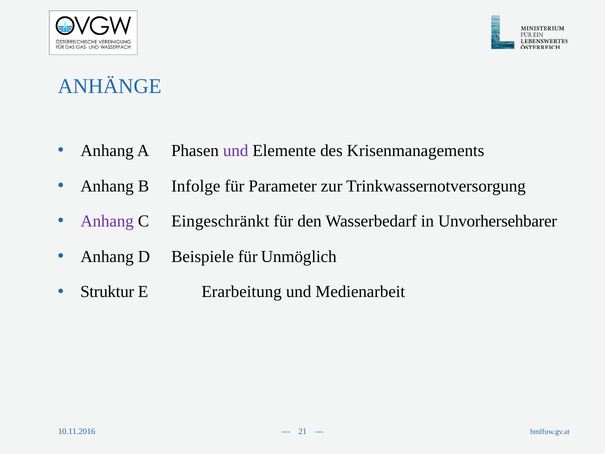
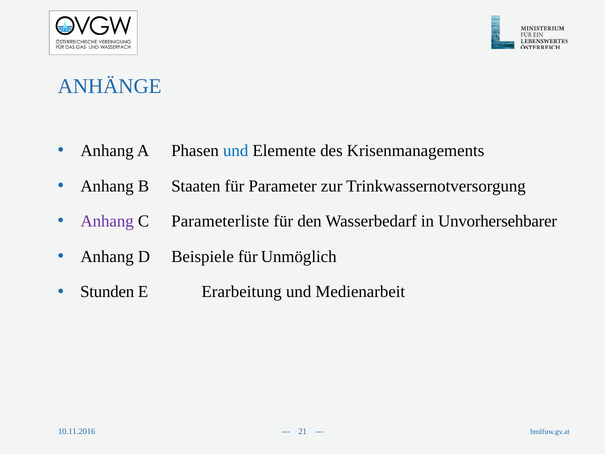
und at (236, 151) colour: purple -> blue
Infolge: Infolge -> Staaten
Eingeschränkt: Eingeschränkt -> Parameterliste
Struktur: Struktur -> Stunden
